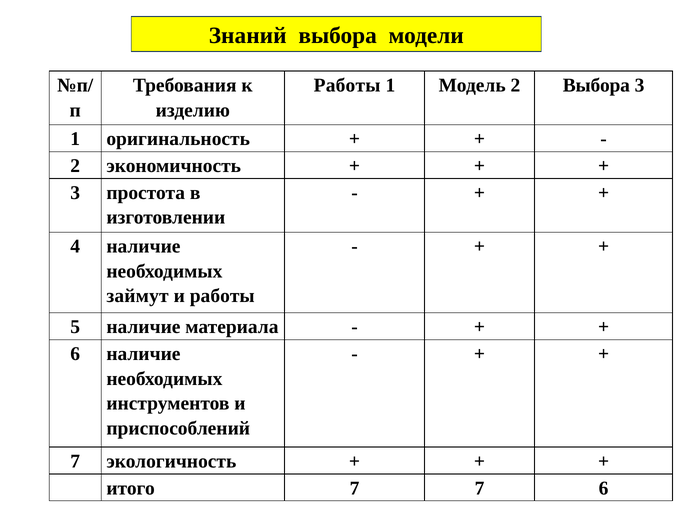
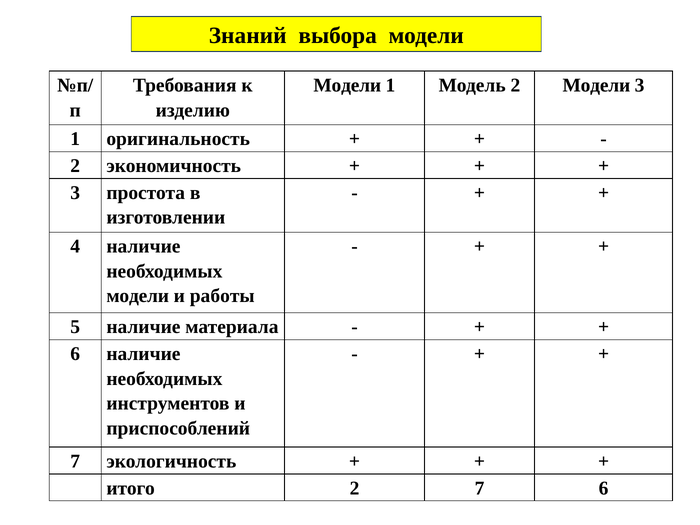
Работы at (347, 85): Работы -> Модели
2 Выбора: Выбора -> Модели
займут at (138, 296): займут -> модели
итого 7: 7 -> 2
